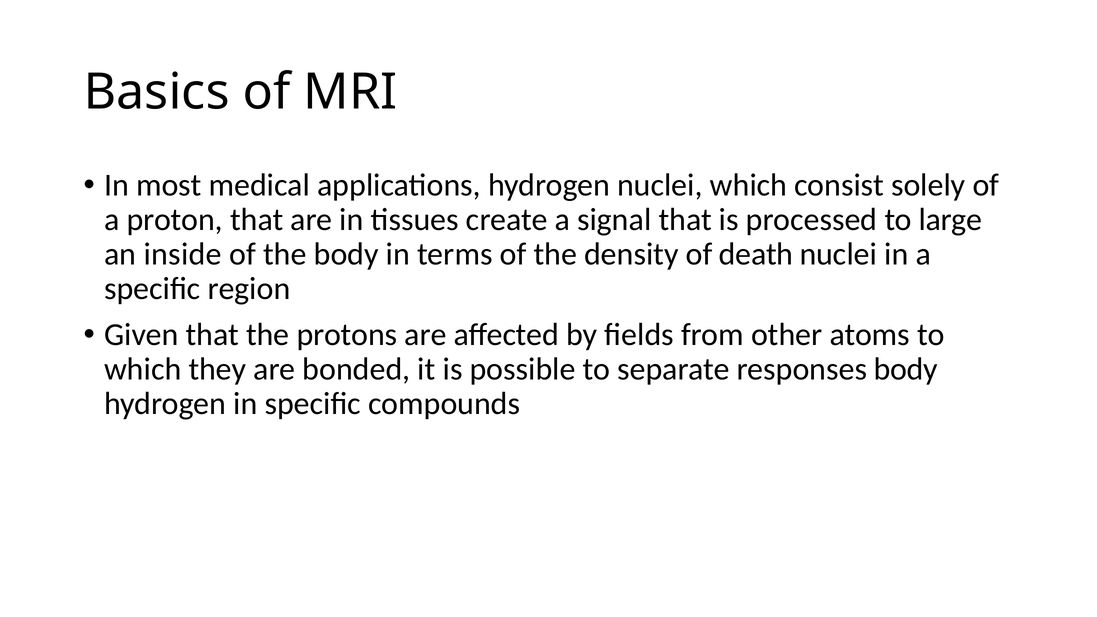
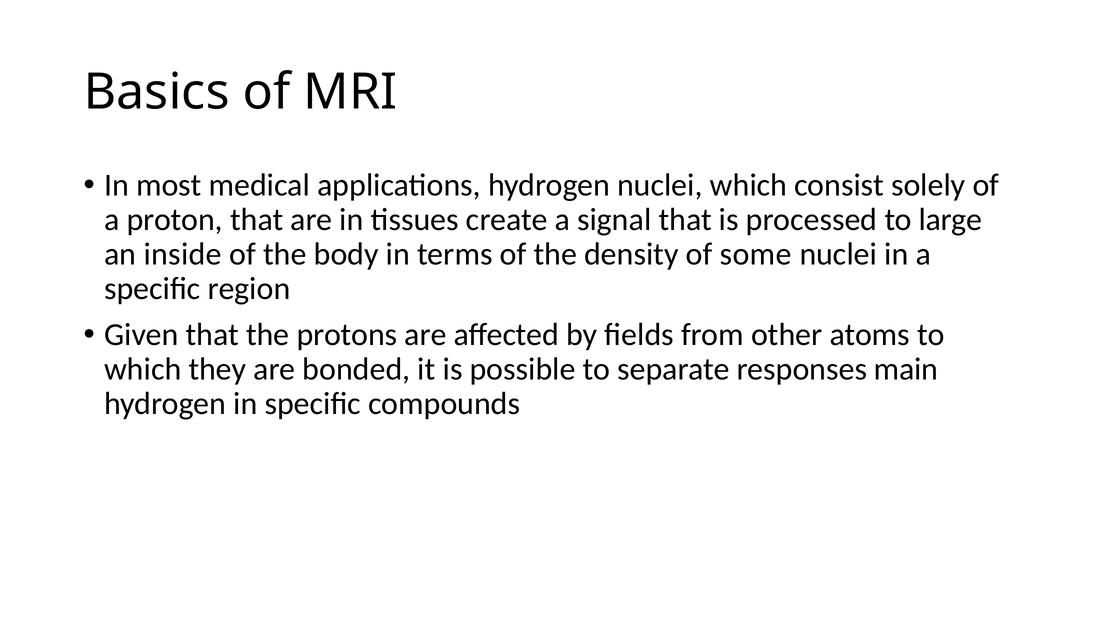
death: death -> some
responses body: body -> main
